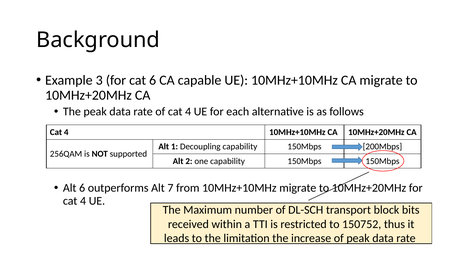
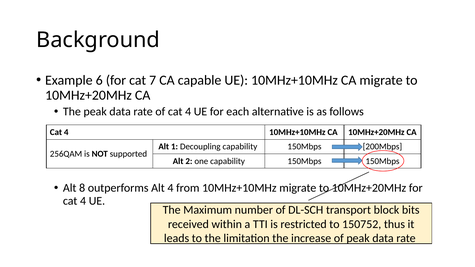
3: 3 -> 6
cat 6: 6 -> 7
Alt 6: 6 -> 8
Alt 7: 7 -> 4
